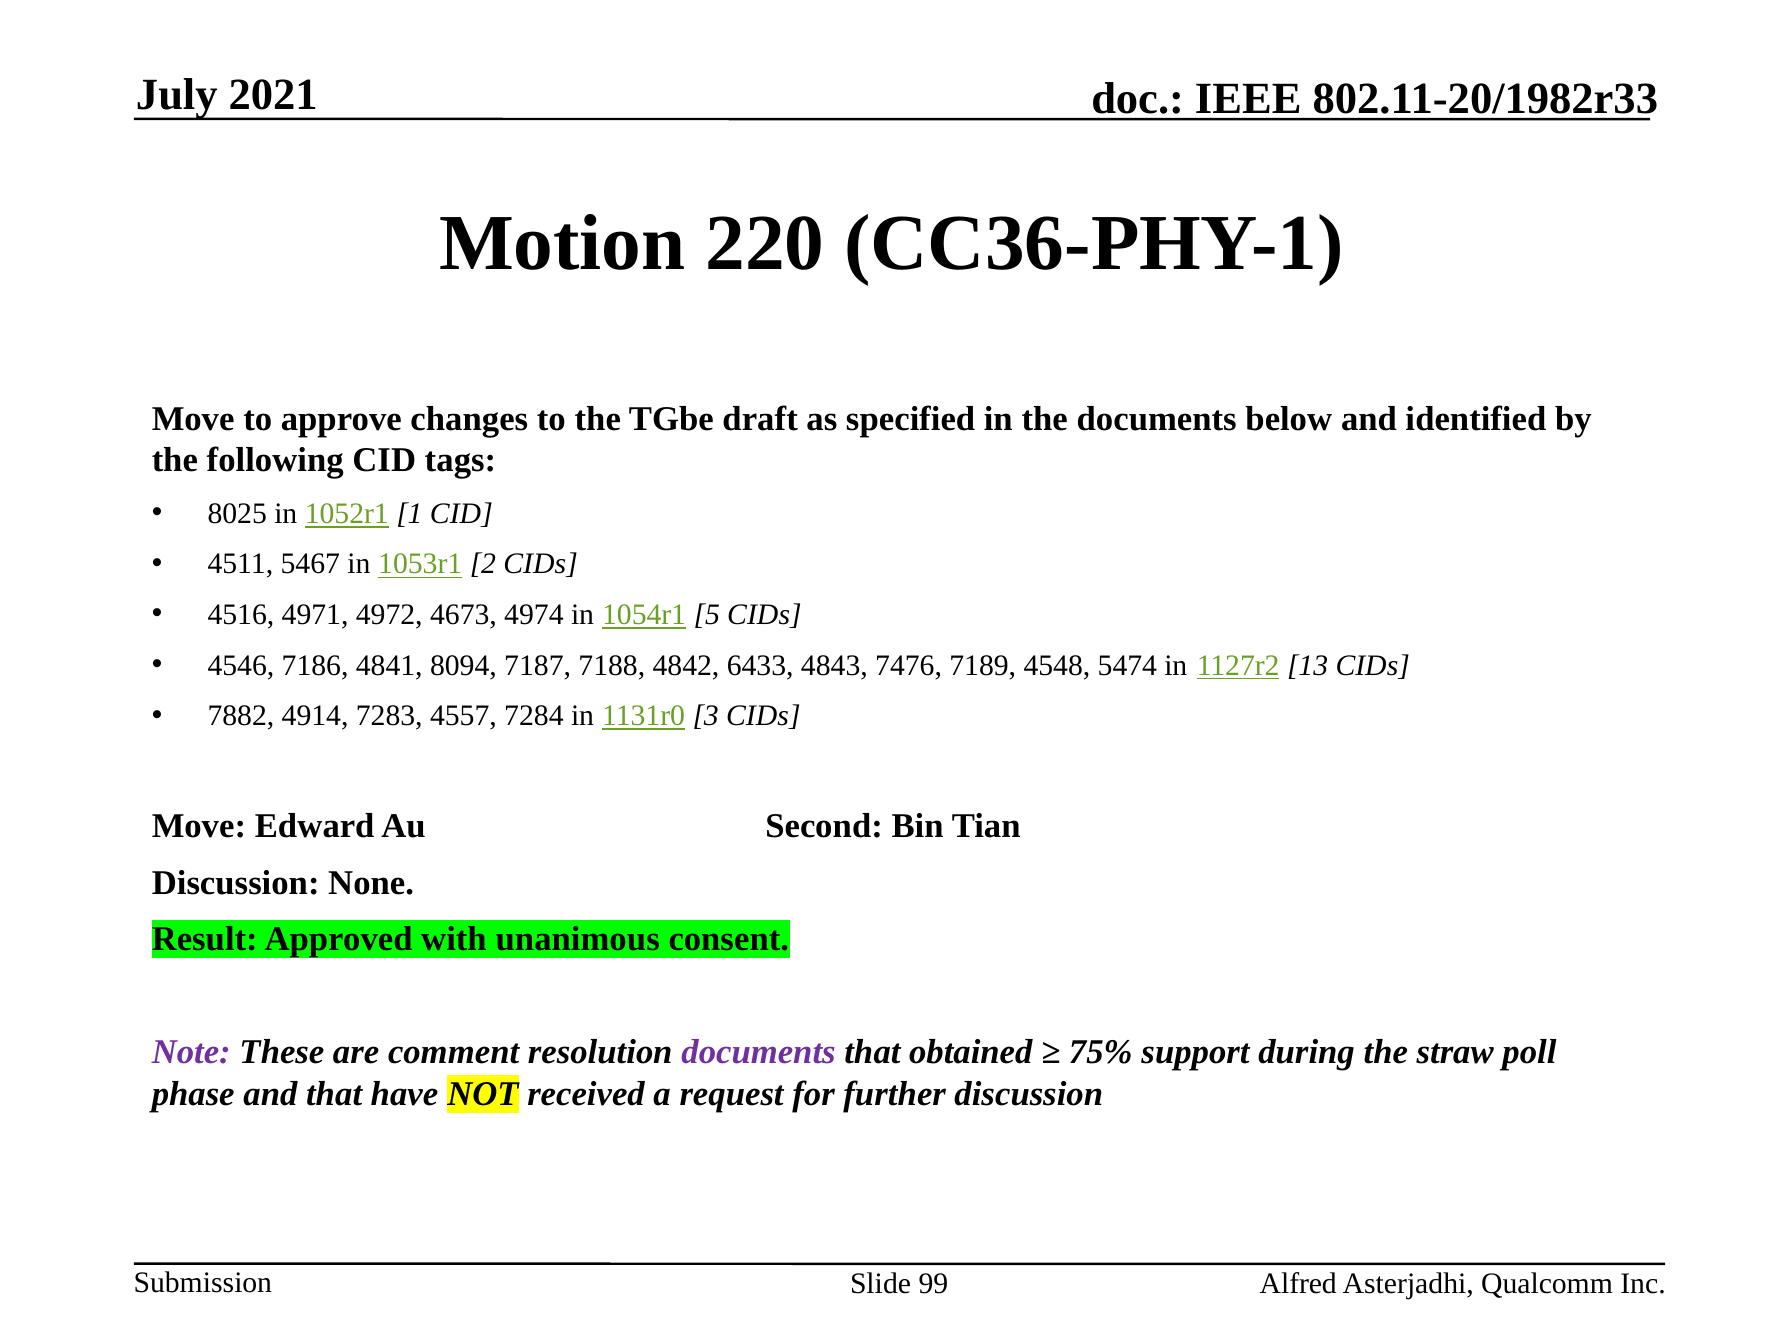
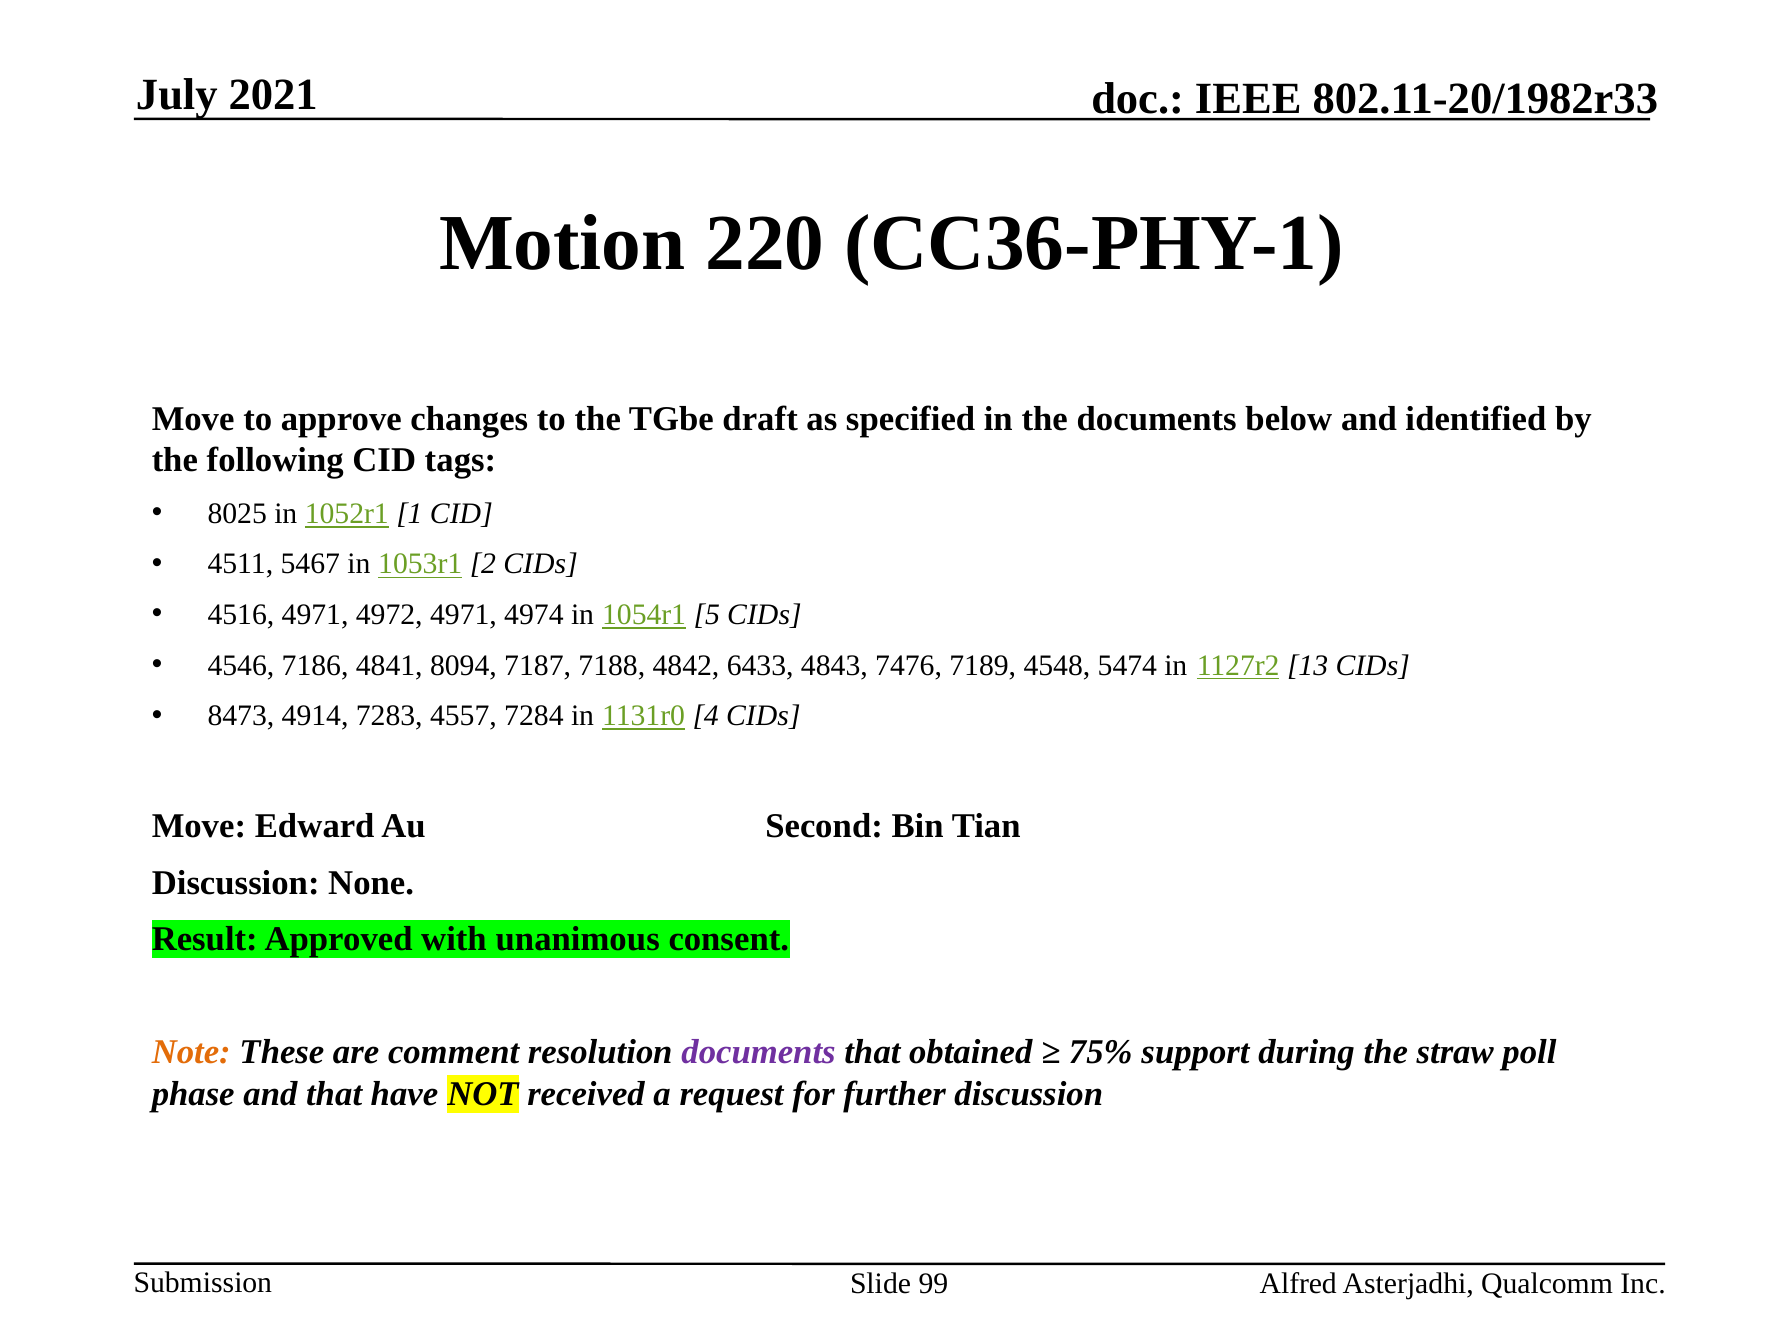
4972 4673: 4673 -> 4971
7882: 7882 -> 8473
3: 3 -> 4
Note colour: purple -> orange
